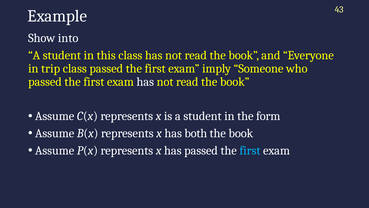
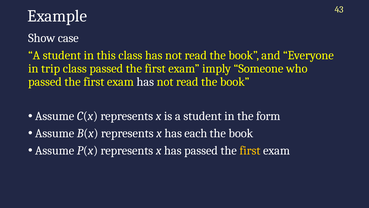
into: into -> case
both: both -> each
first at (250, 150) colour: light blue -> yellow
